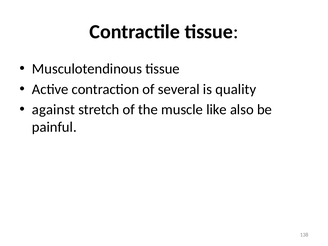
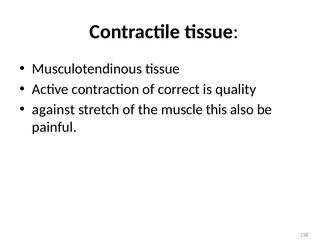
several: several -> correct
like: like -> this
